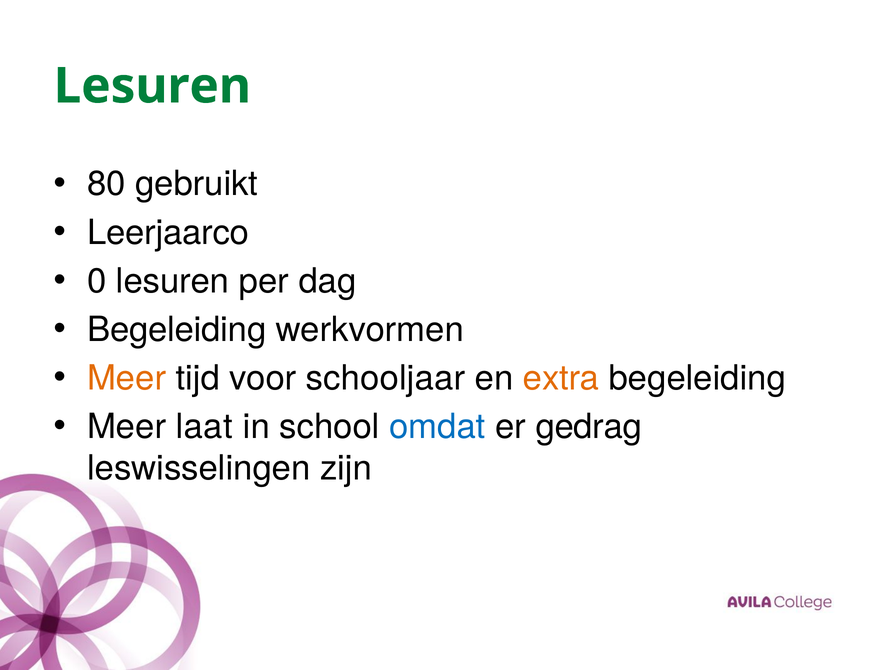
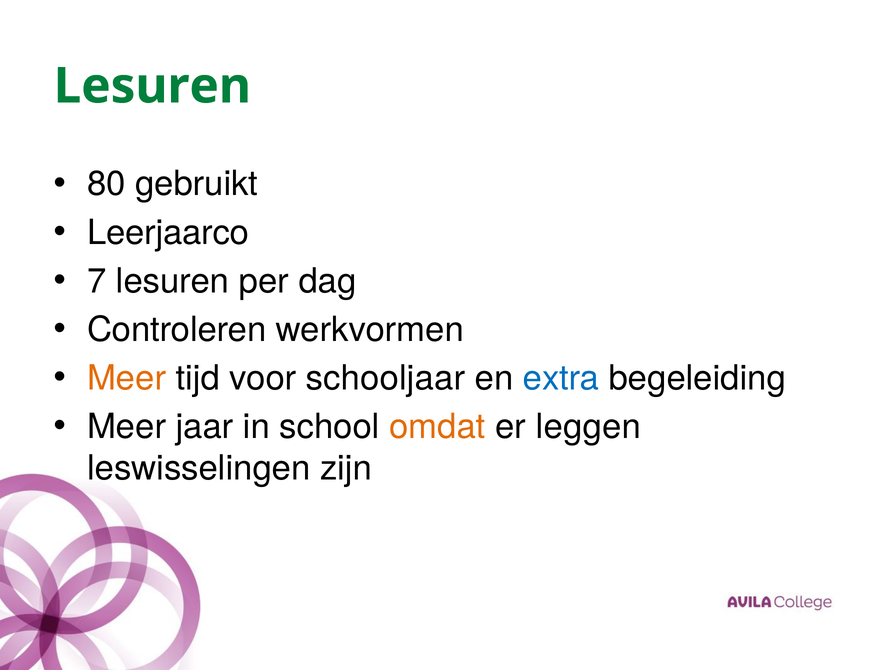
0: 0 -> 7
Begeleiding at (177, 330): Begeleiding -> Controleren
extra colour: orange -> blue
laat: laat -> jaar
omdat colour: blue -> orange
gedrag: gedrag -> leggen
